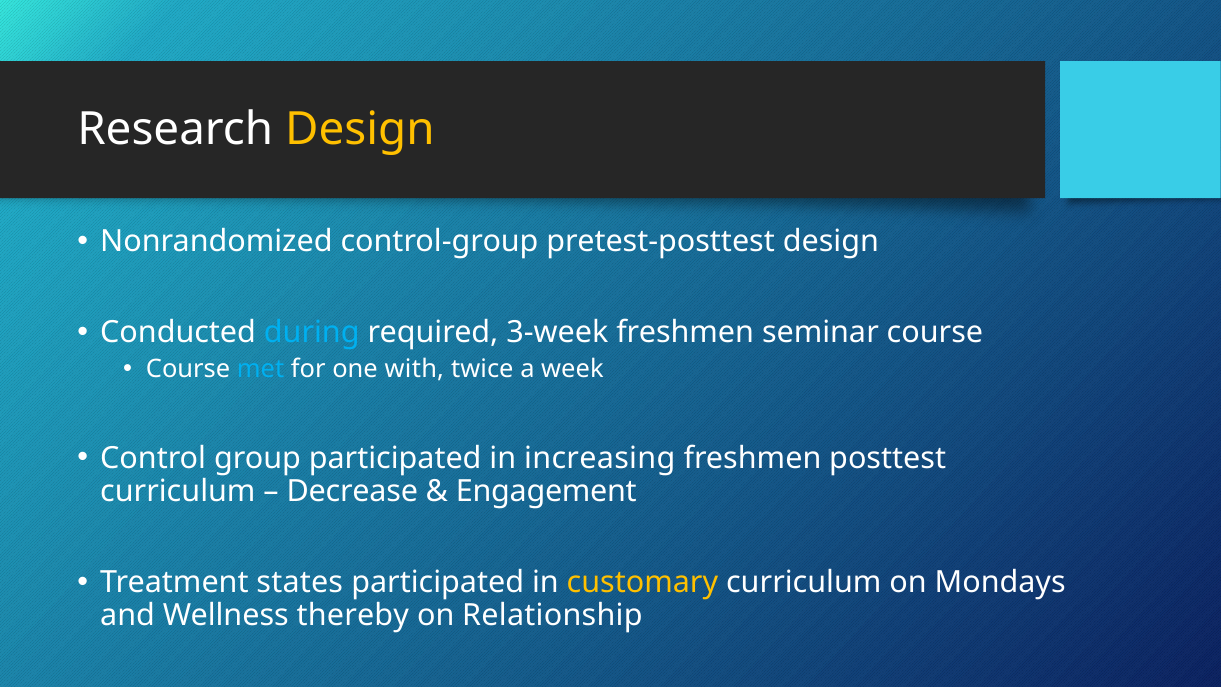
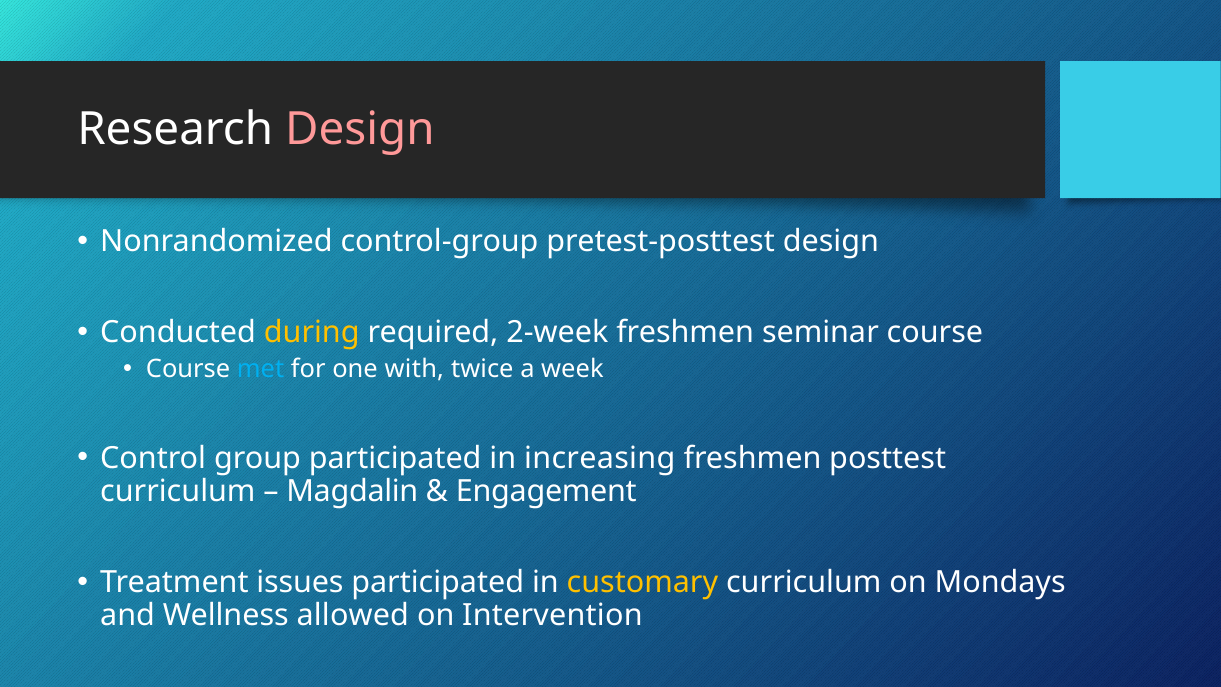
Design at (360, 129) colour: yellow -> pink
during colour: light blue -> yellow
3-week: 3-week -> 2-week
Decrease: Decrease -> Magdalin
states: states -> issues
thereby: thereby -> allowed
Relationship: Relationship -> Intervention
